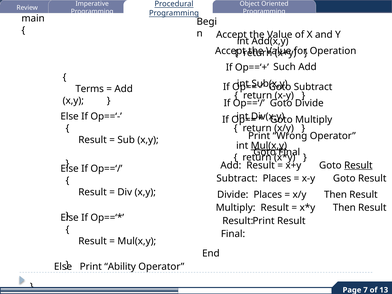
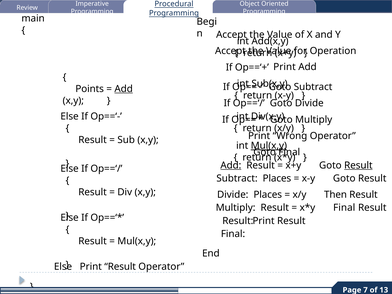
Such at (285, 67): Such -> Print
Terms: Terms -> Points
Add at (124, 89) underline: none -> present
Add at (231, 165) underline: none -> present
Then at (344, 208): Then -> Final
Ability at (120, 267): Ability -> Result
